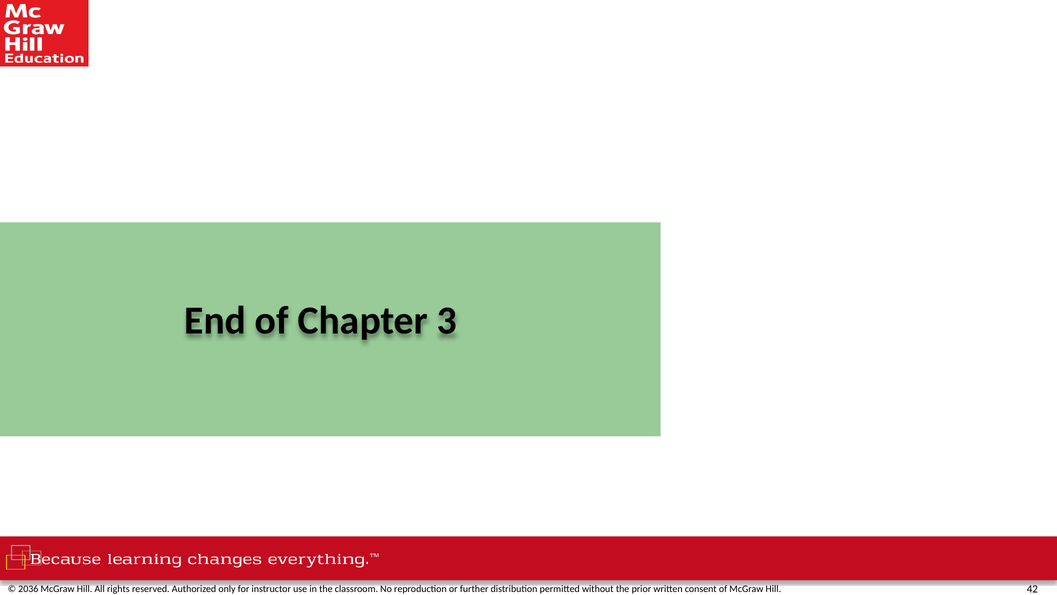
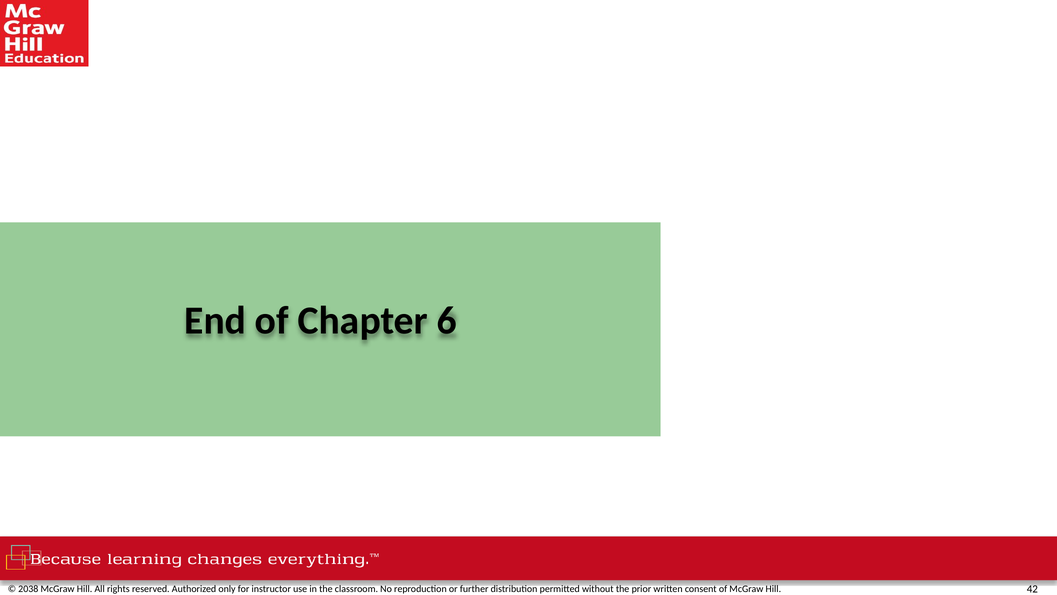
3: 3 -> 6
2036: 2036 -> 2038
